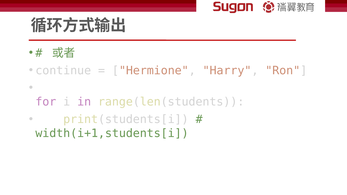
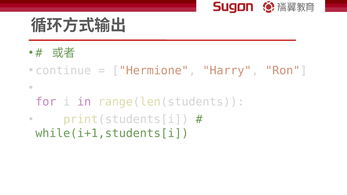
width(i+1,students[i: width(i+1,students[i -> while(i+1,students[i
